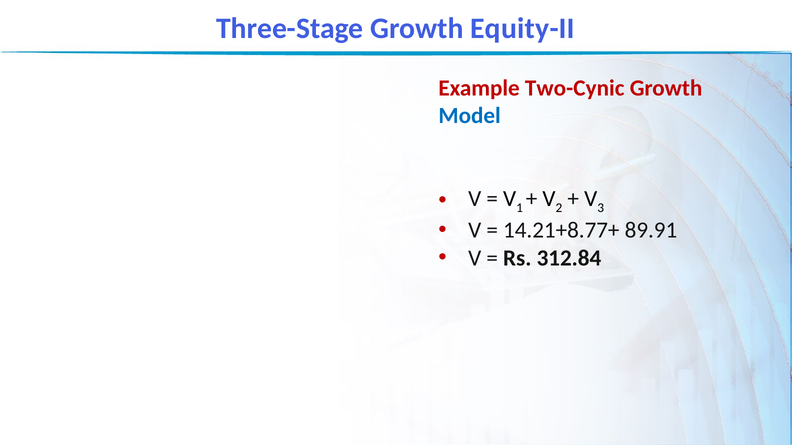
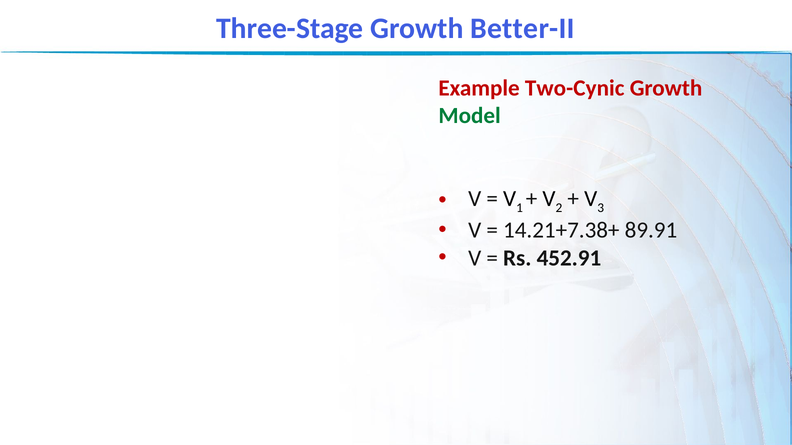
Equity-II: Equity-II -> Better-II
Model colour: blue -> green
14.21+8.77+: 14.21+8.77+ -> 14.21+7.38+
312.84: 312.84 -> 452.91
